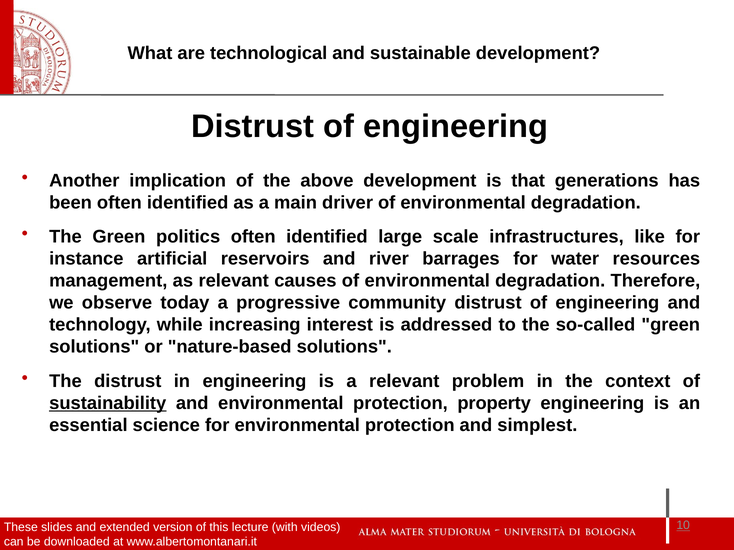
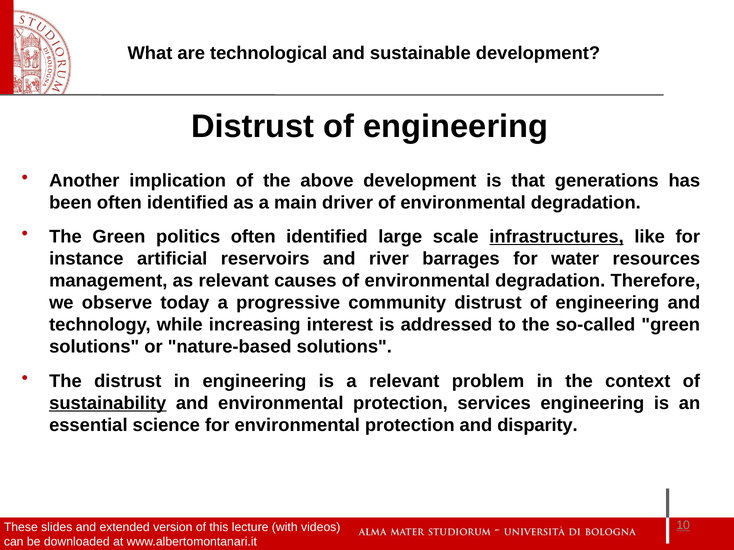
infrastructures underline: none -> present
property: property -> services
simplest: simplest -> disparity
